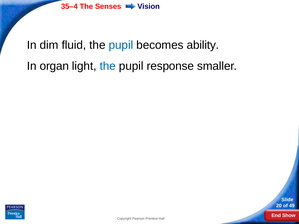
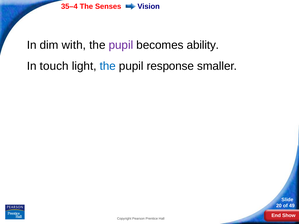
fluid: fluid -> with
pupil at (121, 45) colour: blue -> purple
organ: organ -> touch
